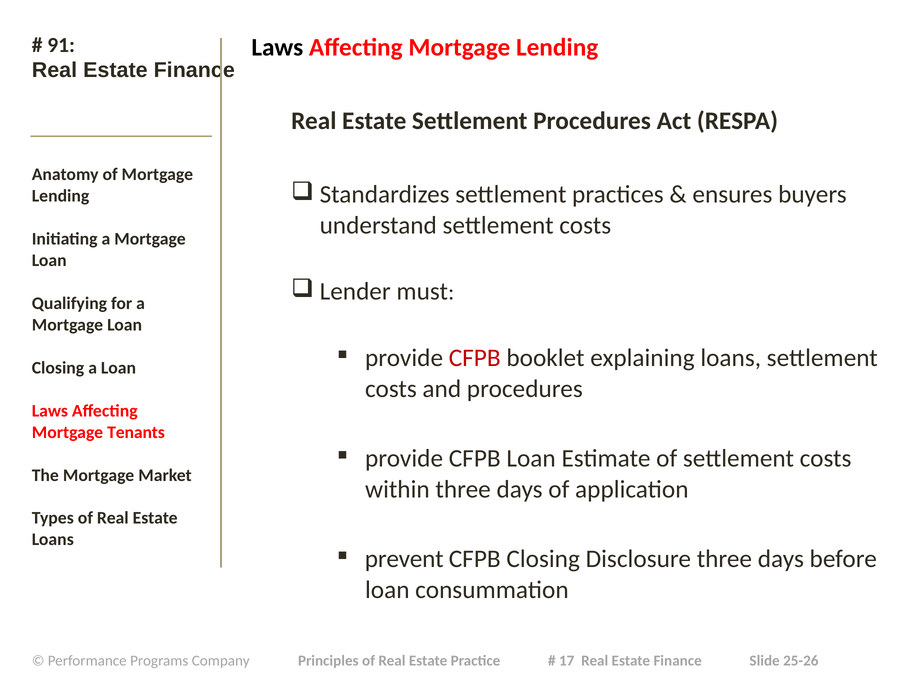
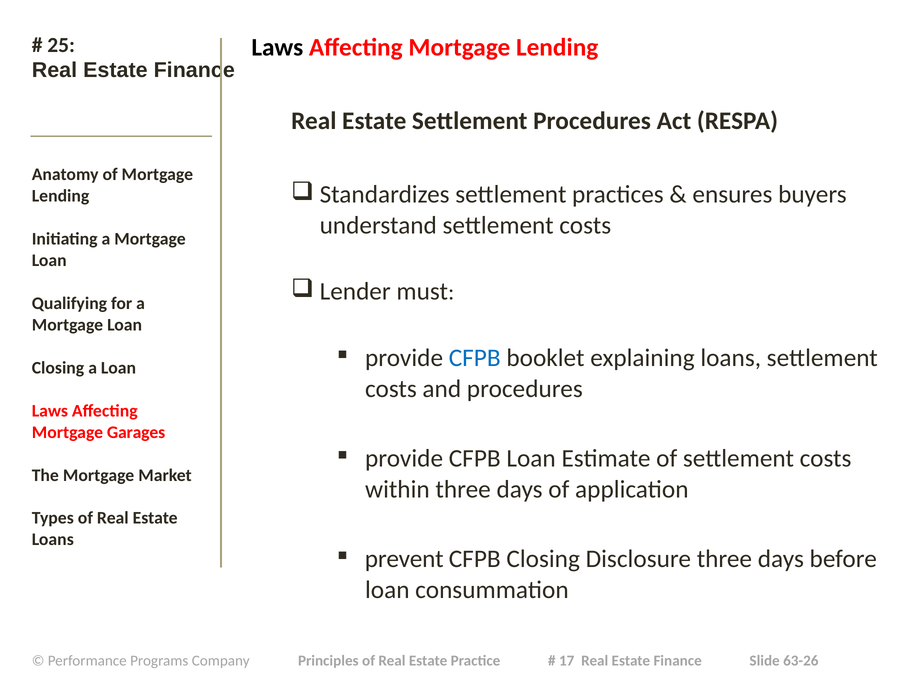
91: 91 -> 25
CFPB at (475, 358) colour: red -> blue
Tenants: Tenants -> Garages
25-26: 25-26 -> 63-26
